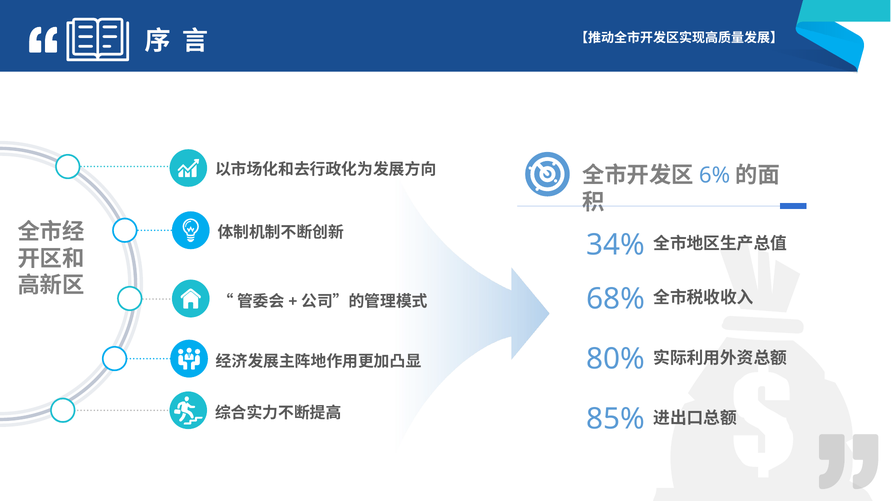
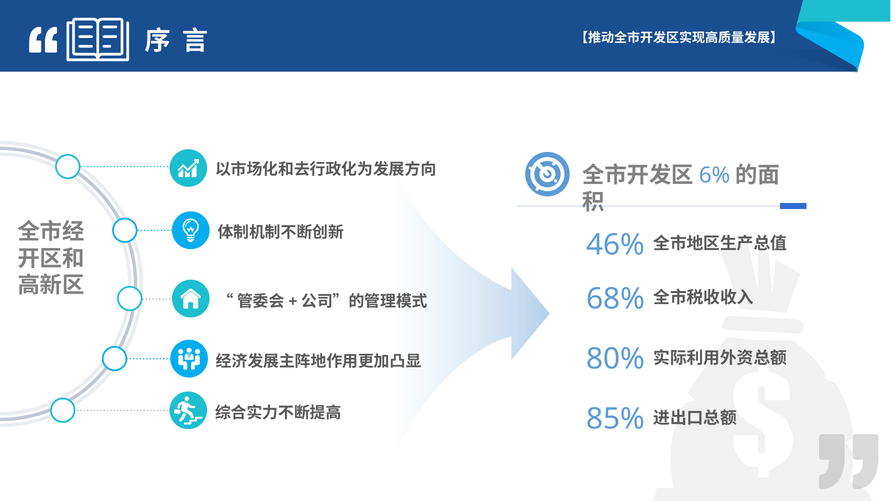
34%: 34% -> 46%
